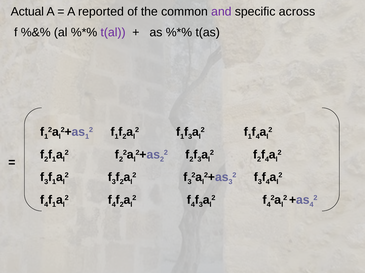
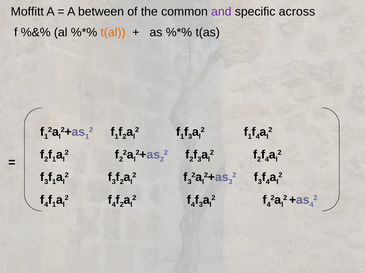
Actual: Actual -> Moffitt
reported: reported -> between
t(al colour: purple -> orange
